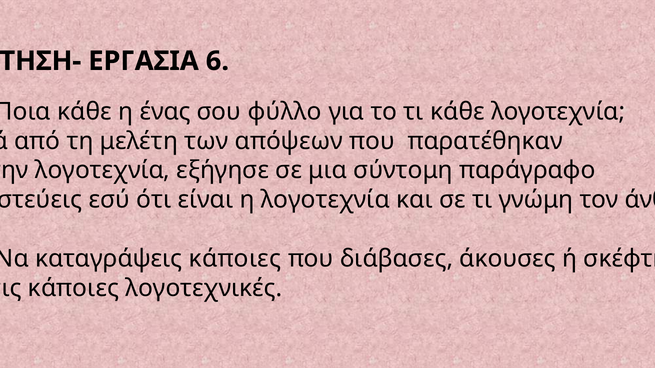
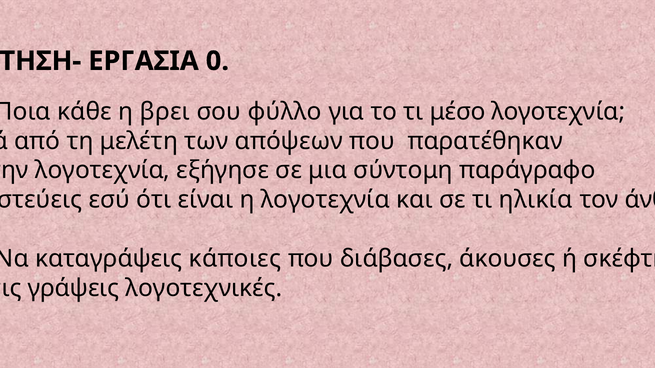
6: 6 -> 0
ένας: ένας -> βρει
τι κάθε: κάθε -> μέσο
γνώμη: γνώμη -> ηλικία
κάποιες at (74, 288): κάποιες -> γράψεις
